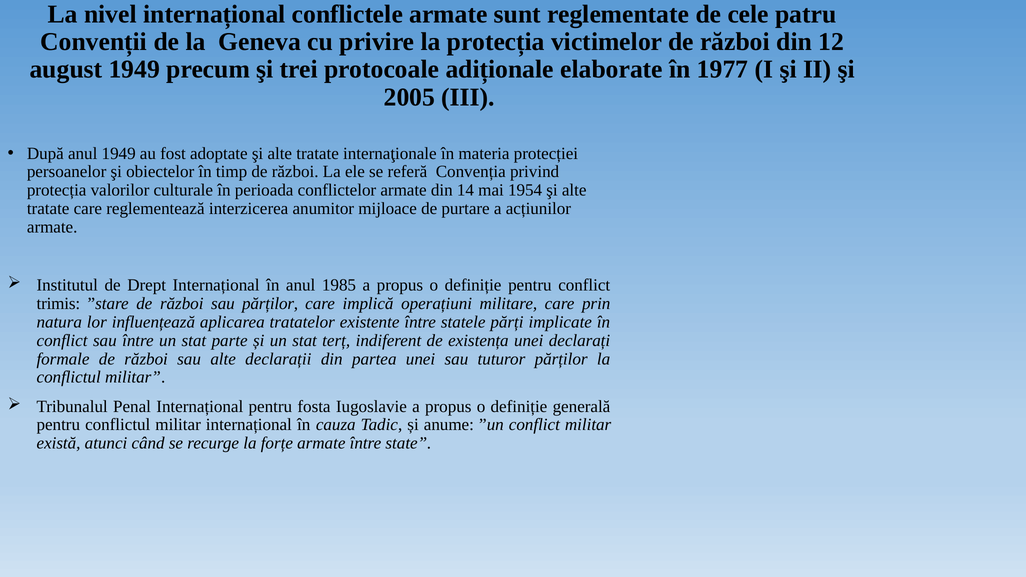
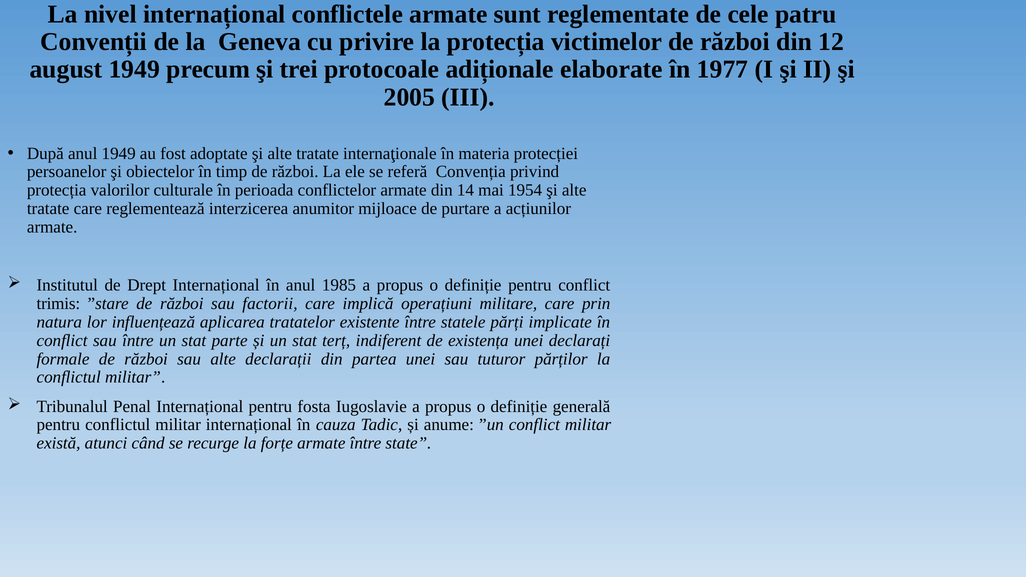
sau părților: părților -> factorii
